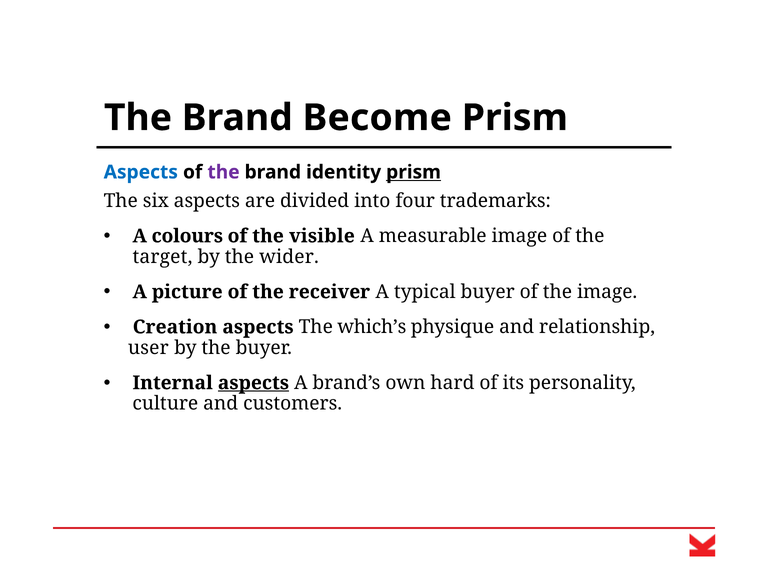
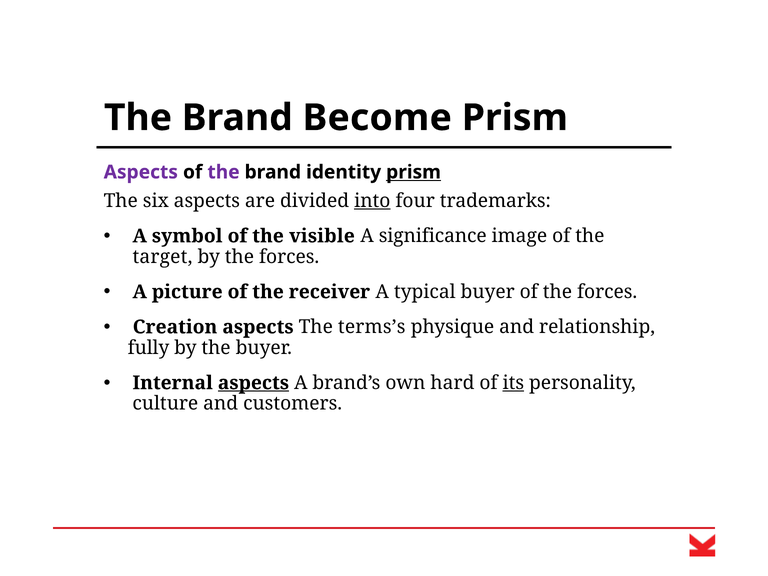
Aspects at (141, 172) colour: blue -> purple
into underline: none -> present
colours: colours -> symbol
measurable: measurable -> significance
by the wider: wider -> forces
of the image: image -> forces
which’s: which’s -> terms’s
user: user -> fully
its underline: none -> present
